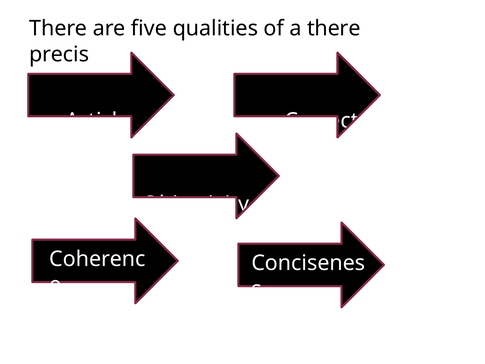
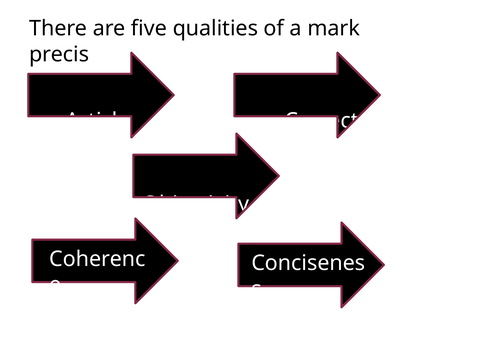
a there: there -> mark
